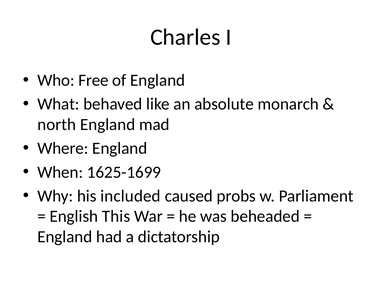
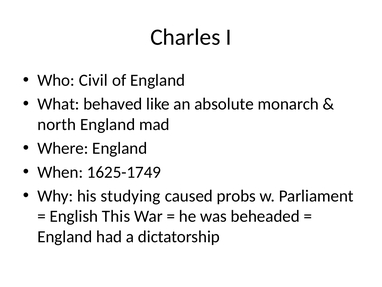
Free: Free -> Civil
1625-1699: 1625-1699 -> 1625-1749
included: included -> studying
